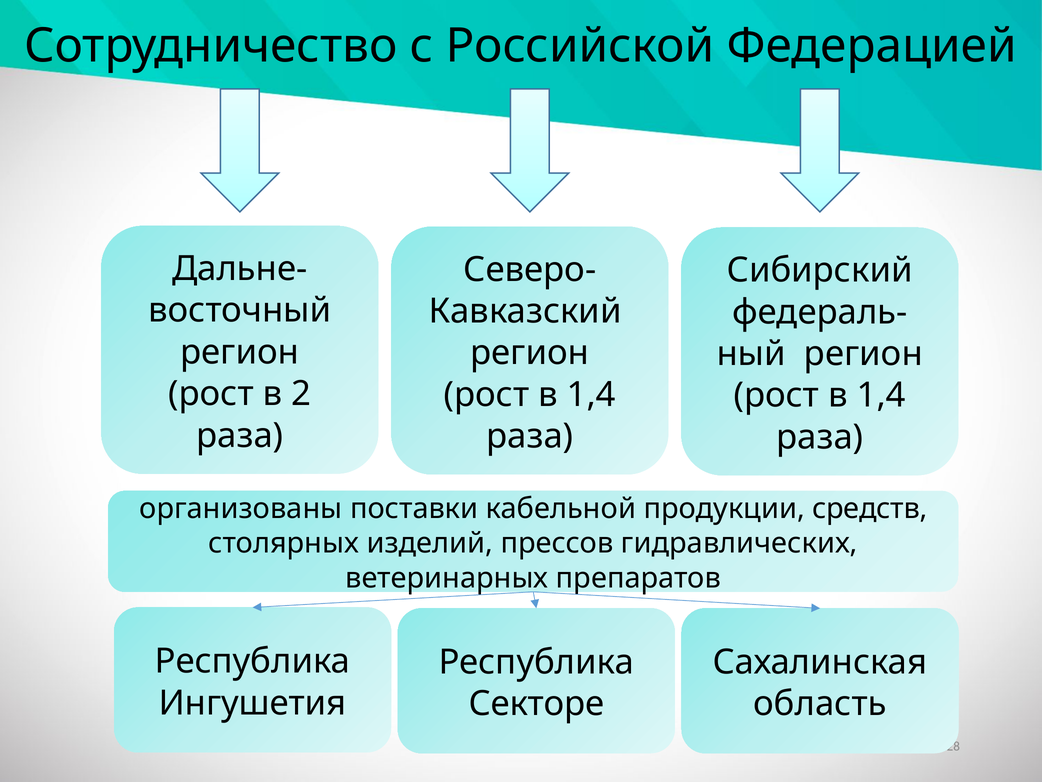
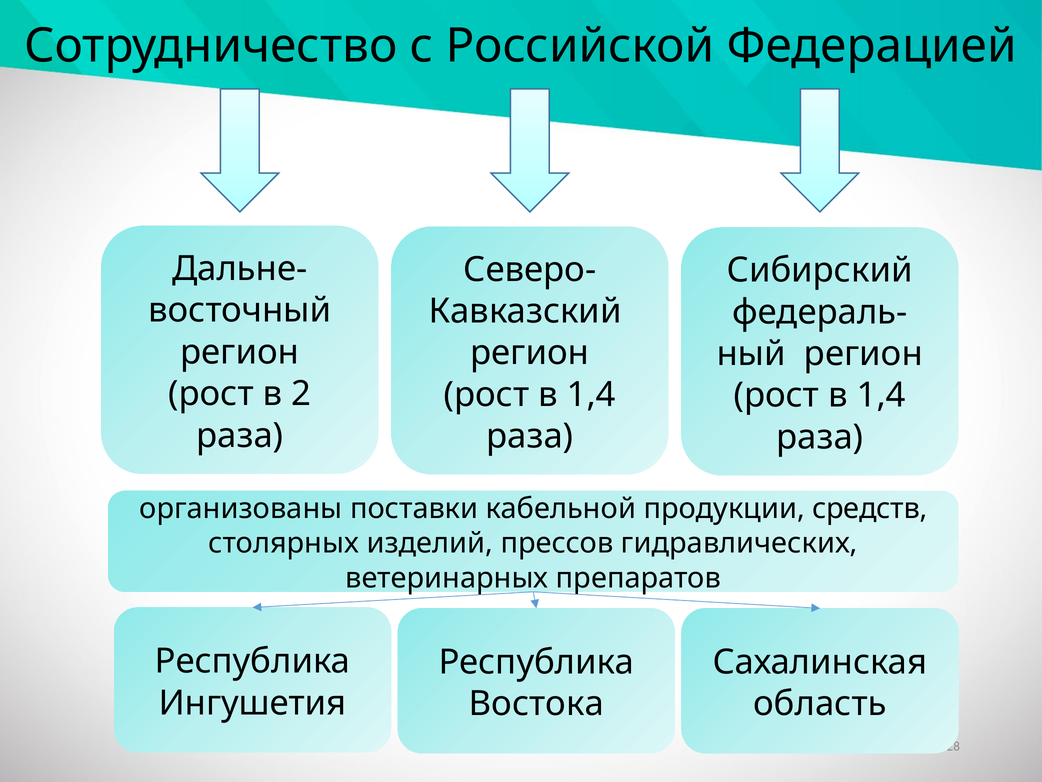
Секторе: Секторе -> Востока
